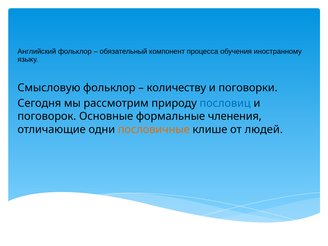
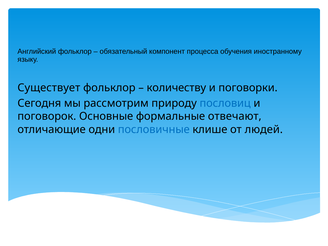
Смысловую: Смысловую -> Существует
членения: членения -> отвечают
пословичные colour: orange -> blue
